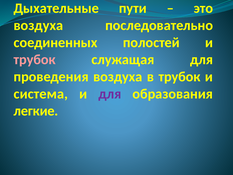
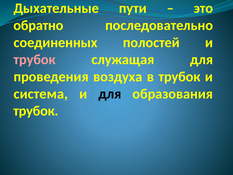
воздуха at (38, 25): воздуха -> обратно
для at (110, 94) colour: purple -> black
легкие at (36, 111): легкие -> трубок
